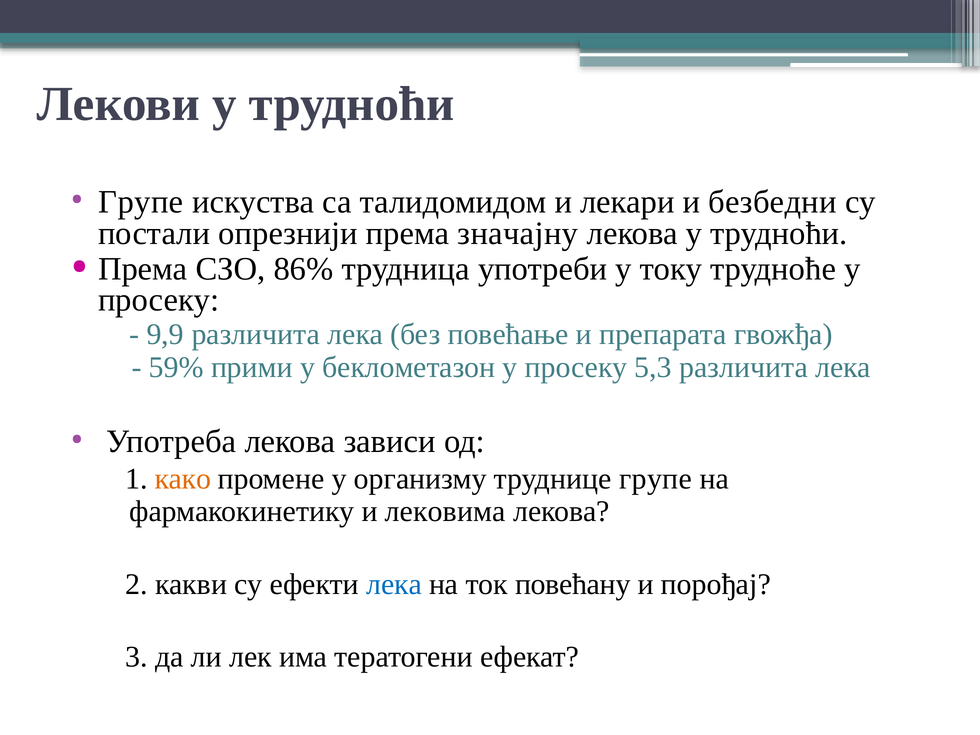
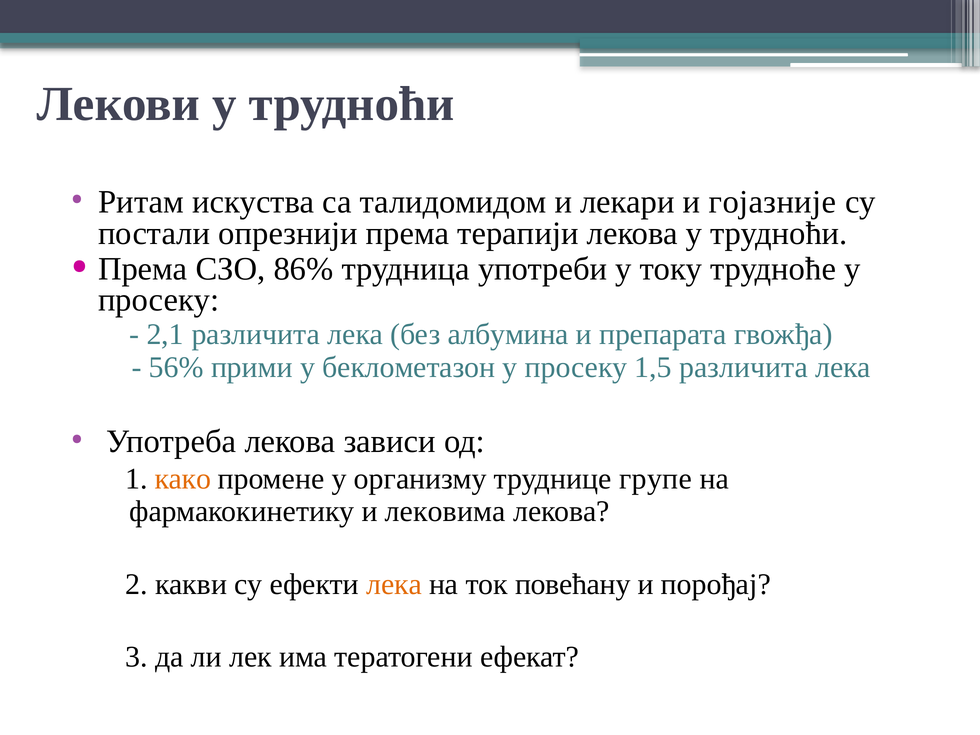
Групе at (141, 202): Групе -> Ритам
безбедни: безбедни -> гојазније
значајну: значајну -> терапији
9,9: 9,9 -> 2,1
повећање: повећање -> албумина
59%: 59% -> 56%
5,3: 5,3 -> 1,5
лека at (394, 584) colour: blue -> orange
